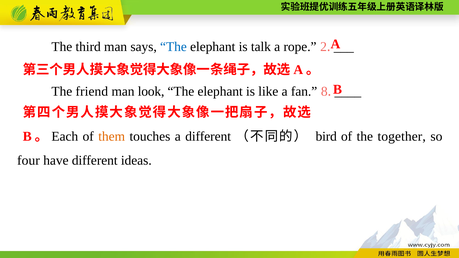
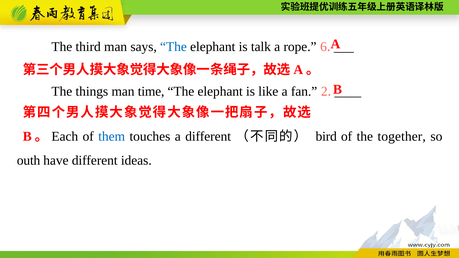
2: 2 -> 6
friend: friend -> things
look: look -> time
8: 8 -> 2
them colour: orange -> blue
four: four -> outh
